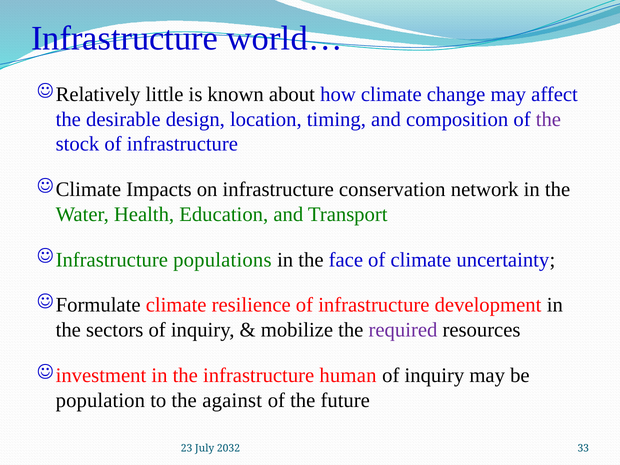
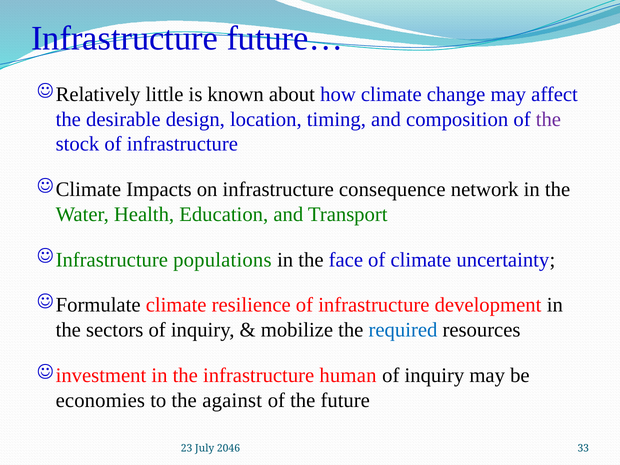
world…: world… -> future…
conservation: conservation -> consequence
required colour: purple -> blue
population: population -> economies
2032: 2032 -> 2046
